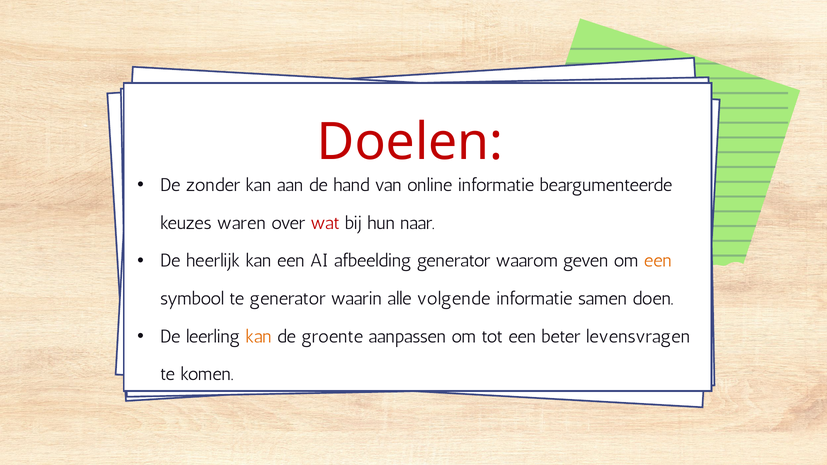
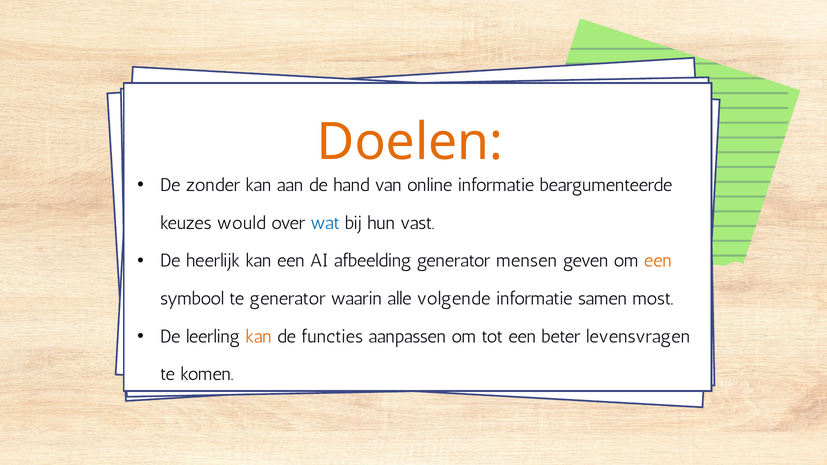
Doelen colour: red -> orange
waren: waren -> would
wat colour: red -> blue
naar: naar -> vast
waarom: waarom -> mensen
doen: doen -> most
groente: groente -> functies
